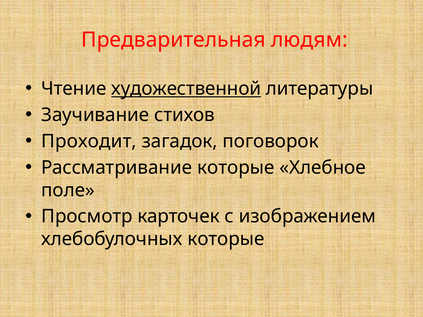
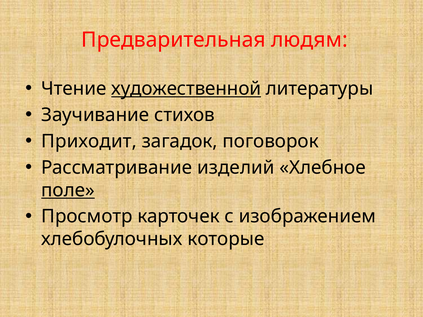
Проходит: Проходит -> Приходит
Рассматривание которые: которые -> изделий
поле underline: none -> present
